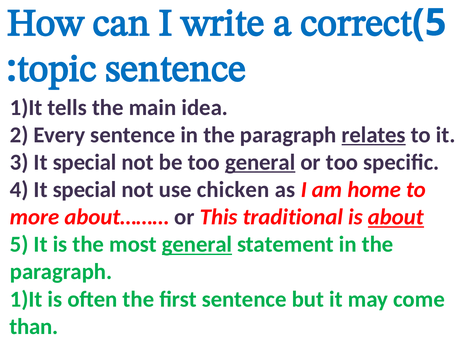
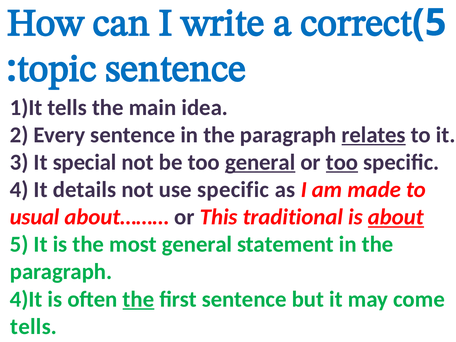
too at (342, 162) underline: none -> present
4 It special: special -> details
use chicken: chicken -> specific
home: home -> made
more: more -> usual
general at (197, 244) underline: present -> none
1)It at (26, 299): 1)It -> 4)It
the at (138, 299) underline: none -> present
than at (34, 327): than -> tells
